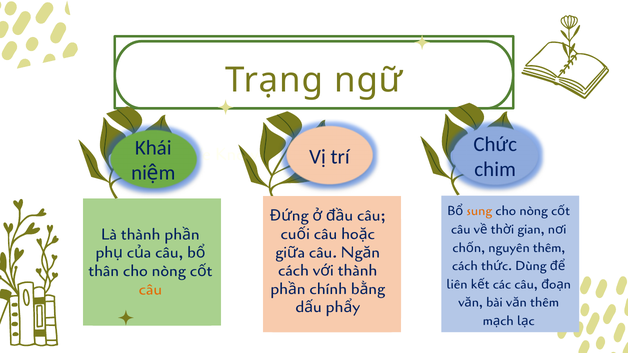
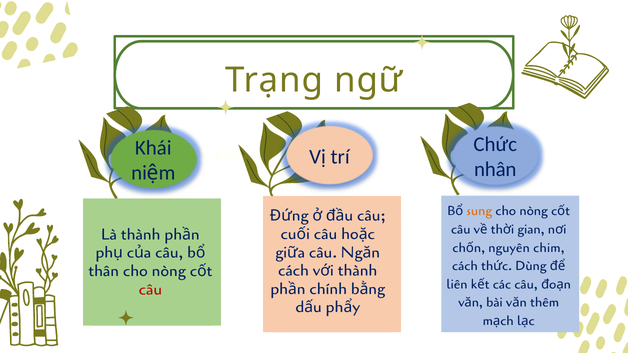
chim: chim -> nhân
nguyên thêm: thêm -> chim
câu at (150, 290) colour: orange -> red
